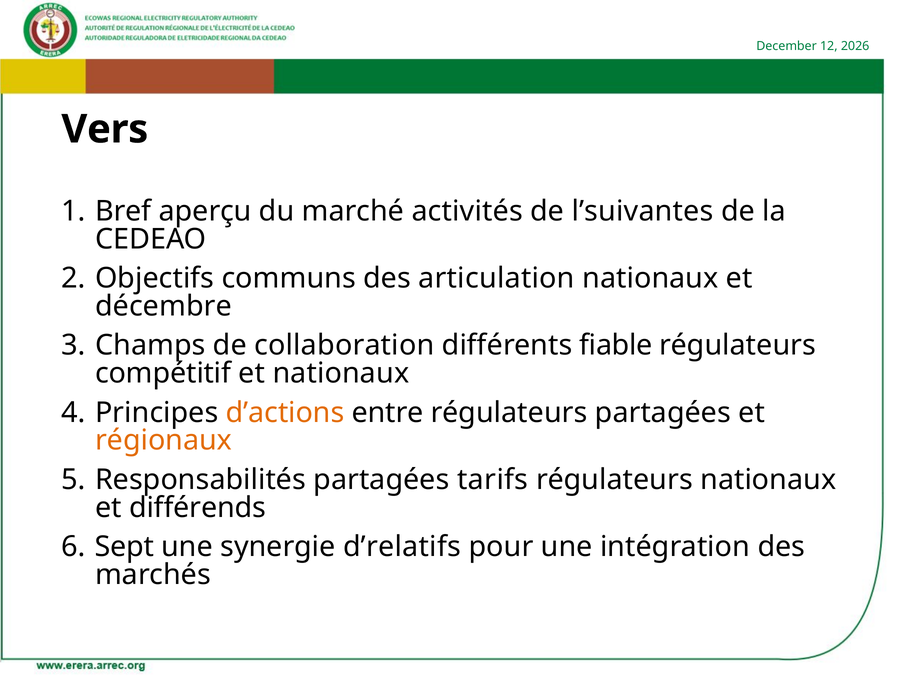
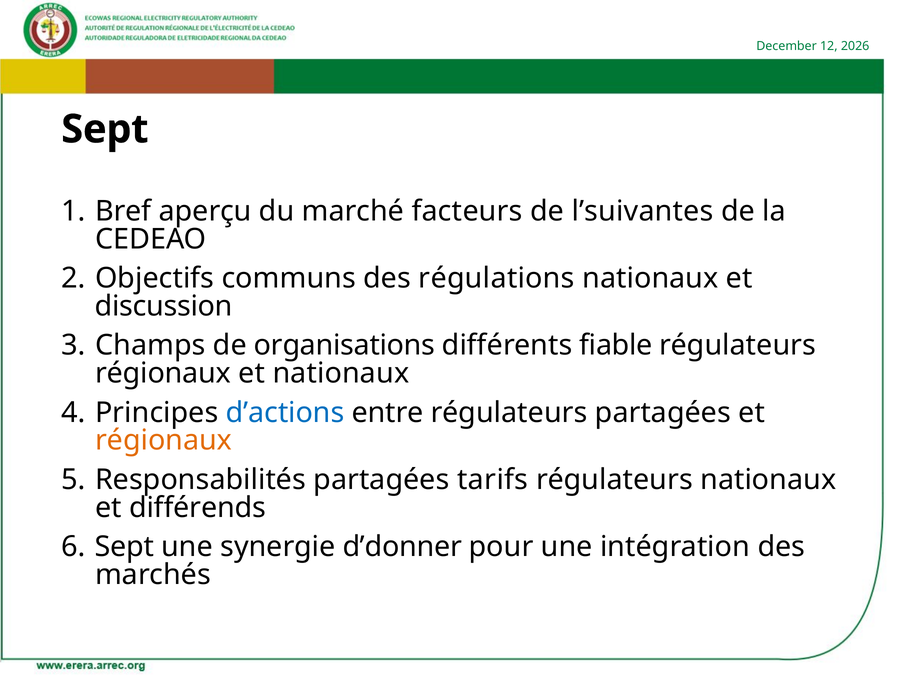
Vers at (105, 129): Vers -> Sept
activités: activités -> facteurs
articulation: articulation -> régulations
décembre: décembre -> discussion
collaboration: collaboration -> organisations
compétitif at (163, 373): compétitif -> régionaux
d’actions colour: orange -> blue
d’relatifs: d’relatifs -> d’donner
